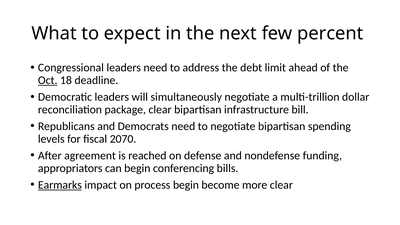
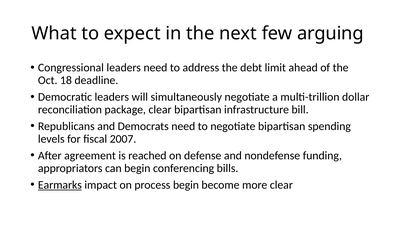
percent: percent -> arguing
Oct underline: present -> none
2070: 2070 -> 2007
